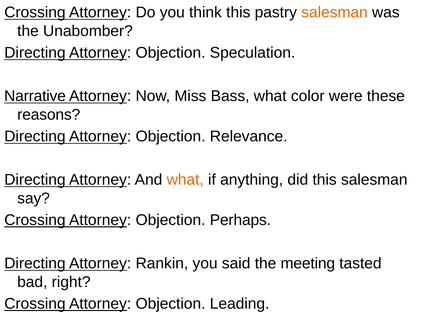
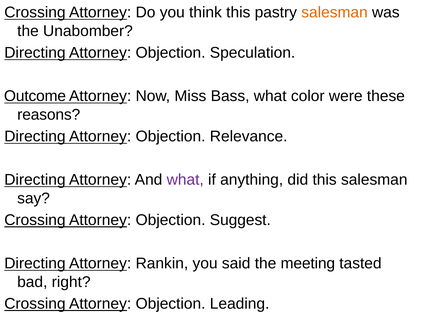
Narrative: Narrative -> Outcome
what at (185, 180) colour: orange -> purple
Perhaps: Perhaps -> Suggest
